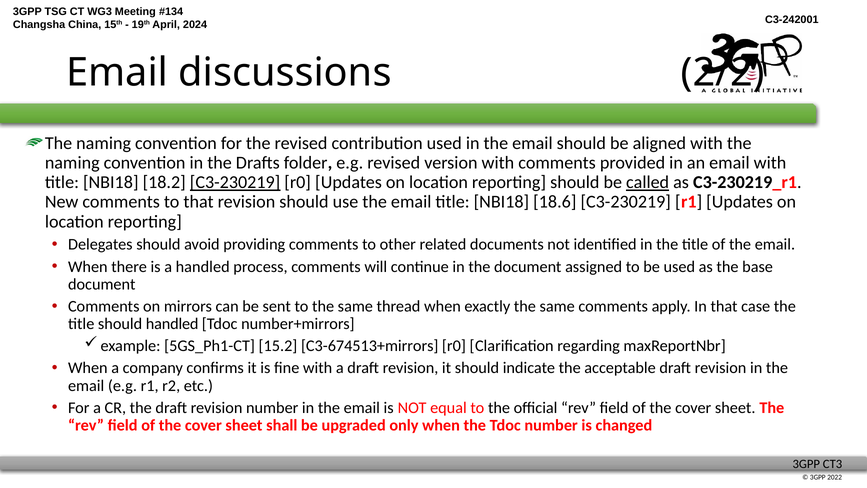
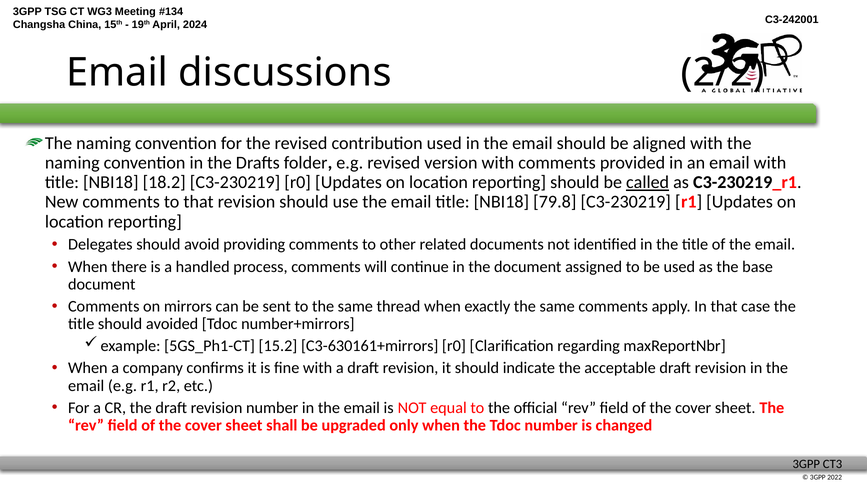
C3-230219 at (235, 182) underline: present -> none
18.6: 18.6 -> 79.8
should handled: handled -> avoided
C3-674513+mirrors: C3-674513+mirrors -> C3-630161+mirrors
